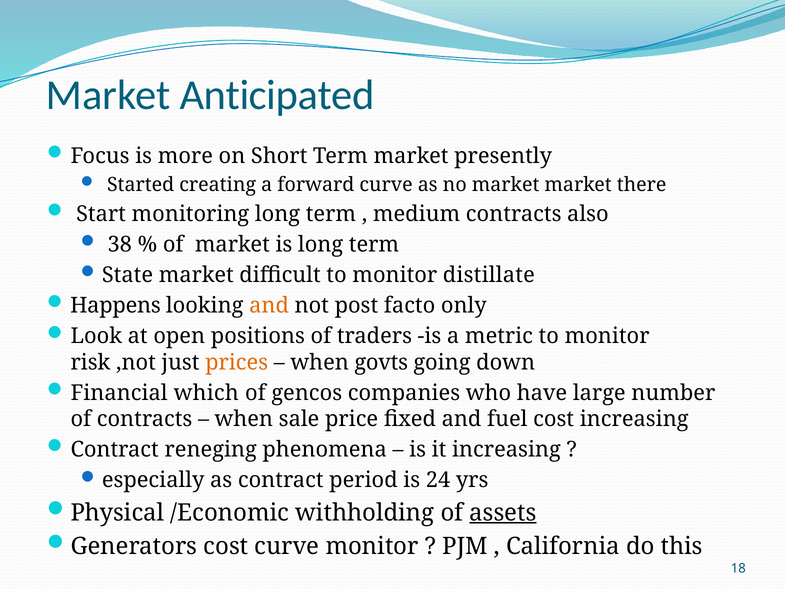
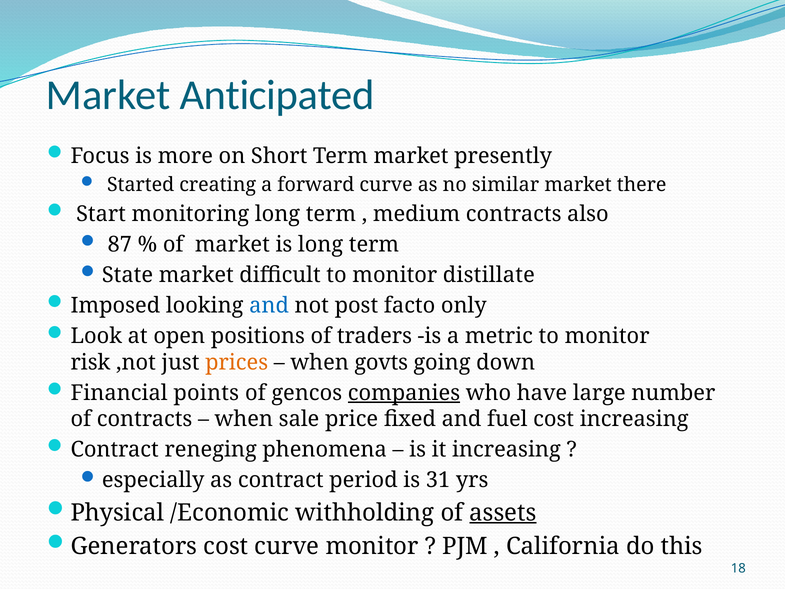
no market: market -> similar
38: 38 -> 87
Happens: Happens -> Imposed
and at (269, 305) colour: orange -> blue
which: which -> points
companies underline: none -> present
24: 24 -> 31
